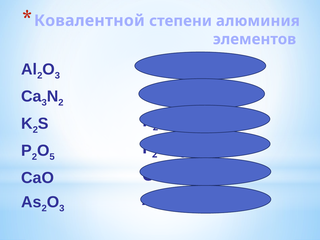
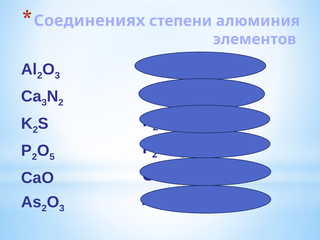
Ковалентной: Ковалентной -> Соединениях
